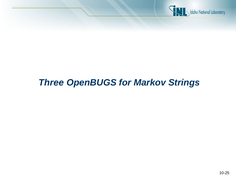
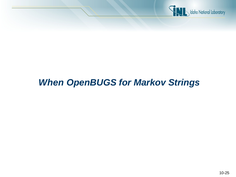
Three: Three -> When
